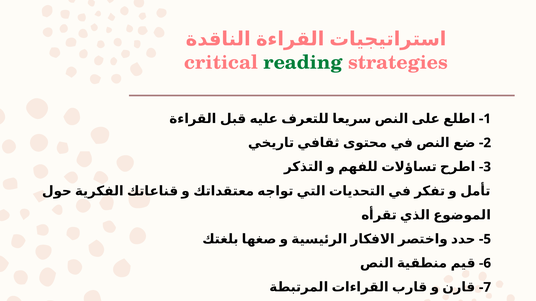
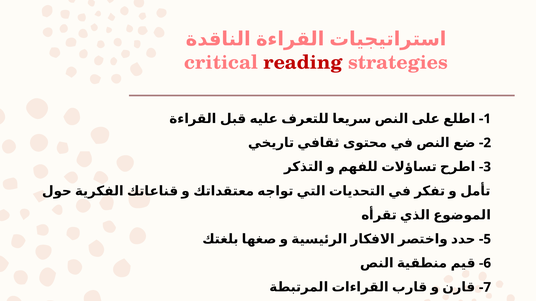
reading colour: green -> red
